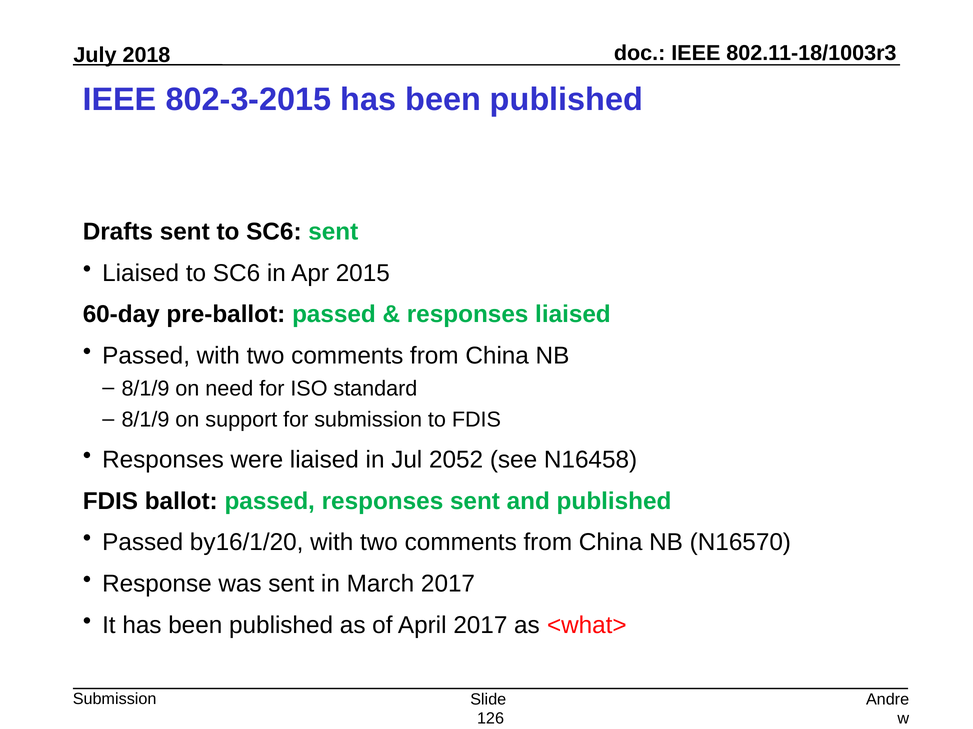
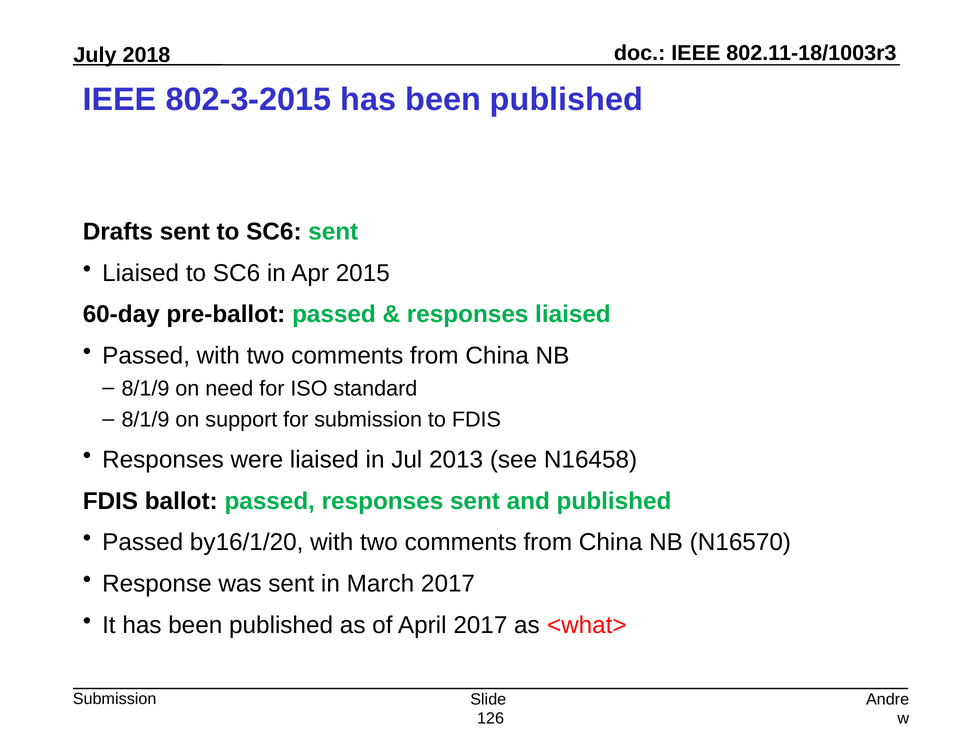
2052: 2052 -> 2013
